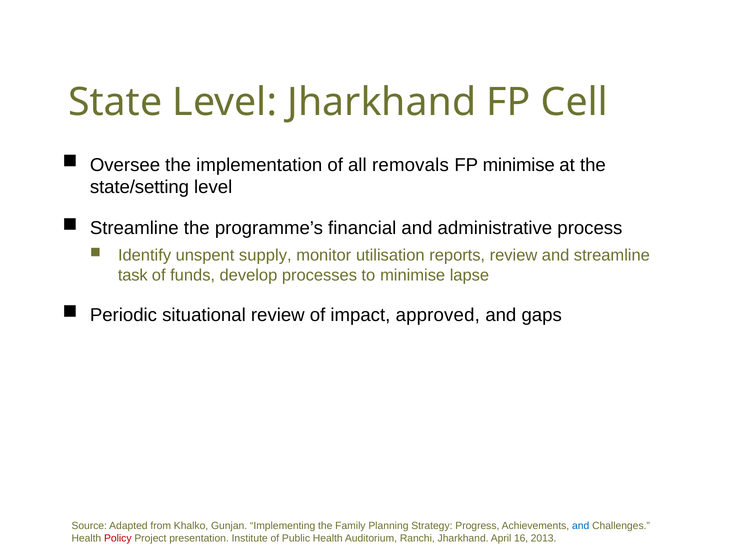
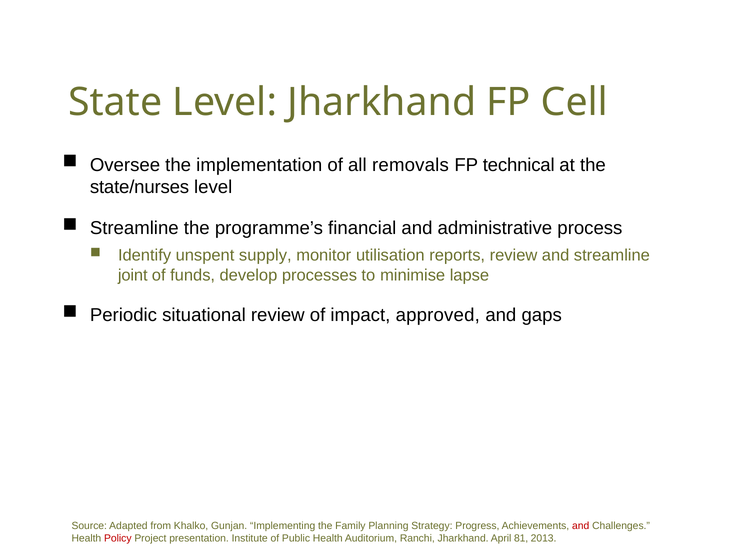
FP minimise: minimise -> technical
state/setting: state/setting -> state/nurses
task: task -> joint
and at (581, 526) colour: blue -> red
16: 16 -> 81
